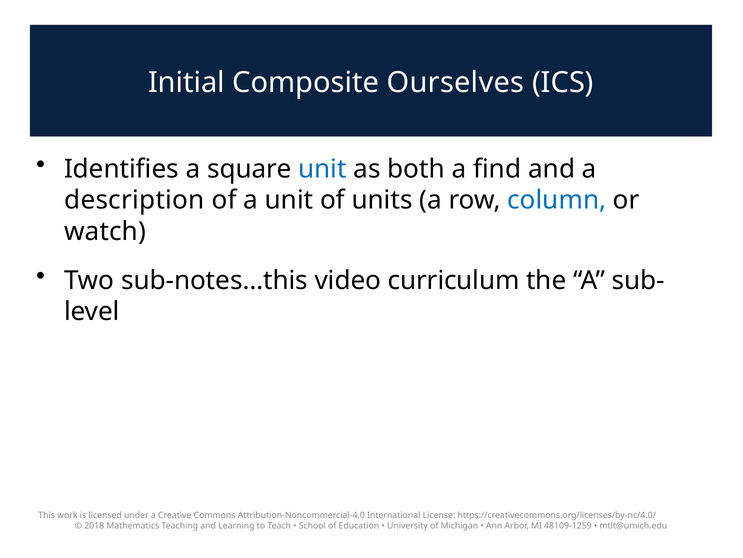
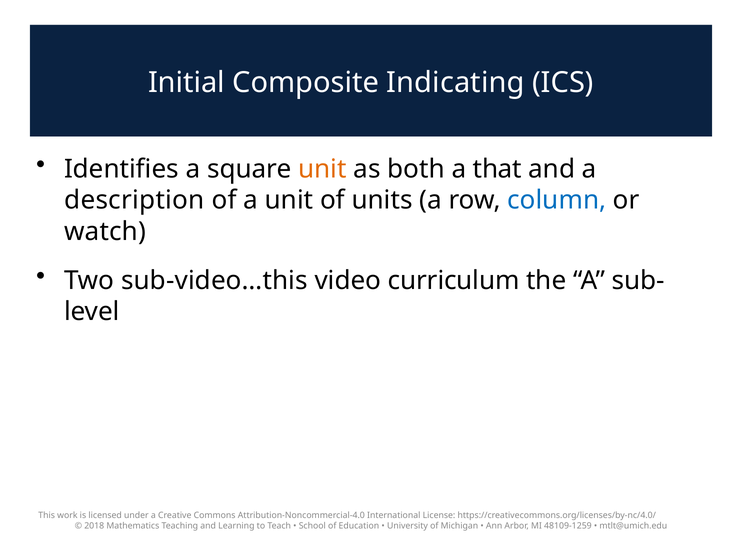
Ourselves: Ourselves -> Indicating
unit at (322, 169) colour: blue -> orange
find: find -> that
sub-notes…this: sub-notes…this -> sub-video…this
